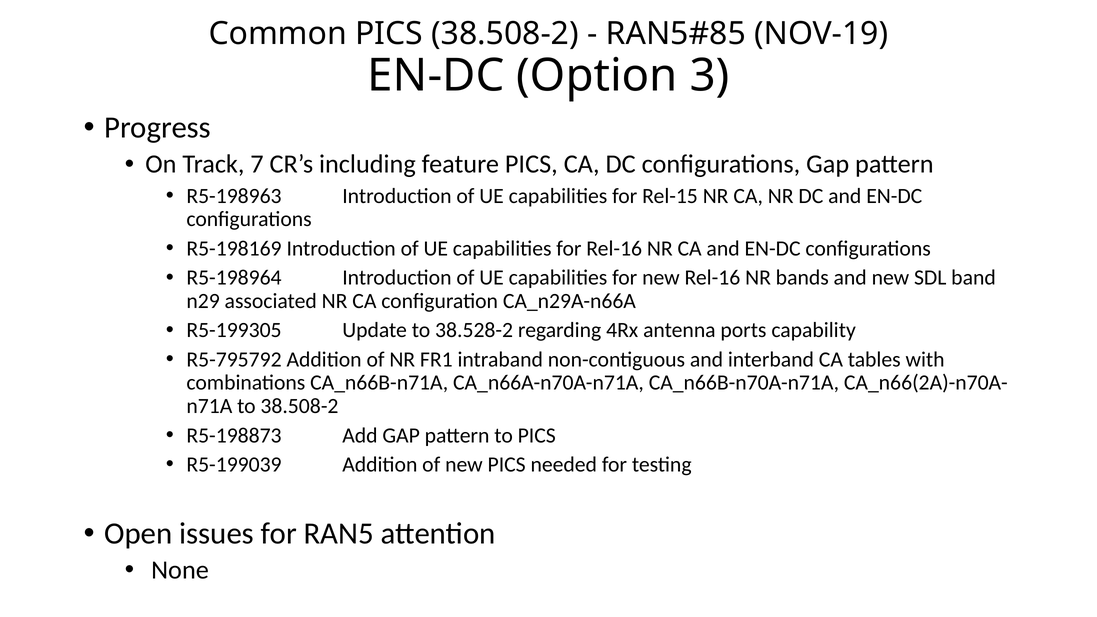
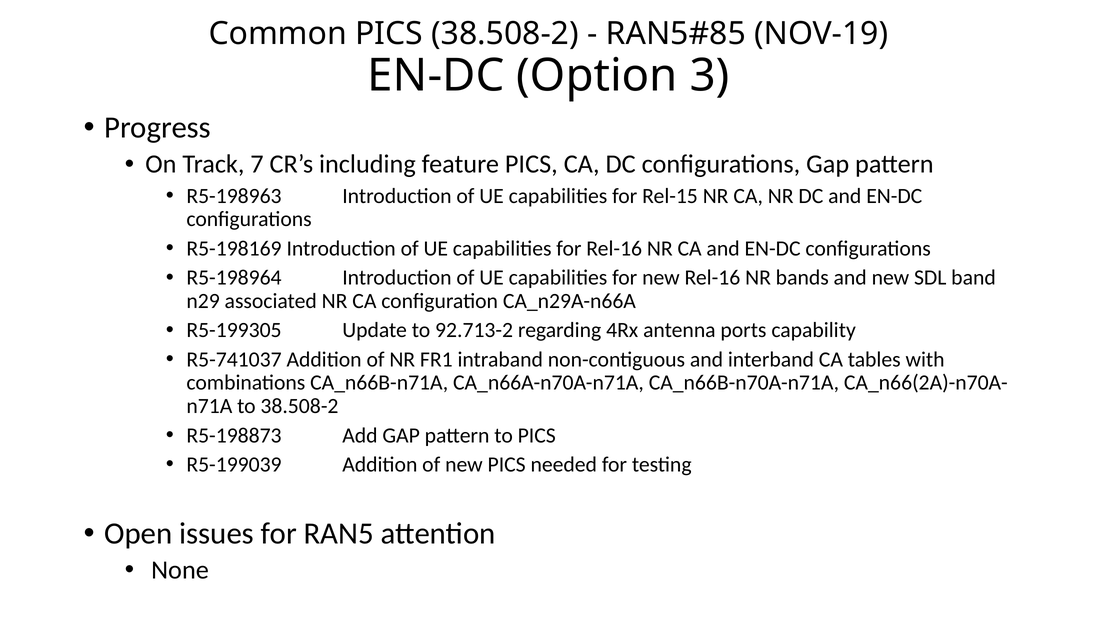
38.528-2: 38.528-2 -> 92.713-2
R5-795792: R5-795792 -> R5-741037
